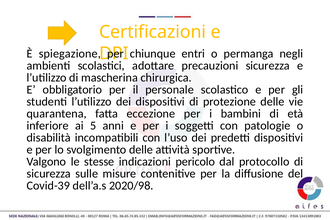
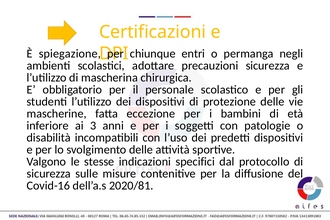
quarantena: quarantena -> mascherine
5: 5 -> 3
pericolo: pericolo -> specifici
Covid-39: Covid-39 -> Covid-16
2020/98: 2020/98 -> 2020/81
